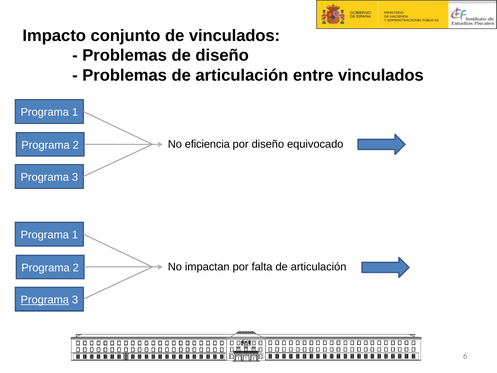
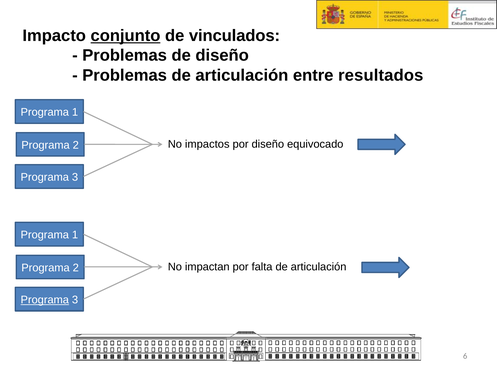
conjunto underline: none -> present
entre vinculados: vinculados -> resultados
eficiencia: eficiencia -> impactos
